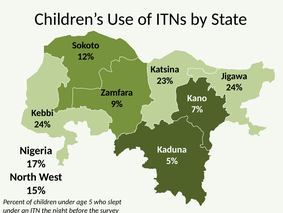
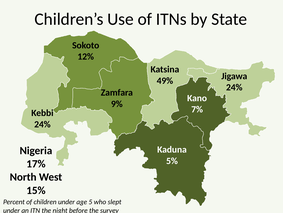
23%: 23% -> 49%
